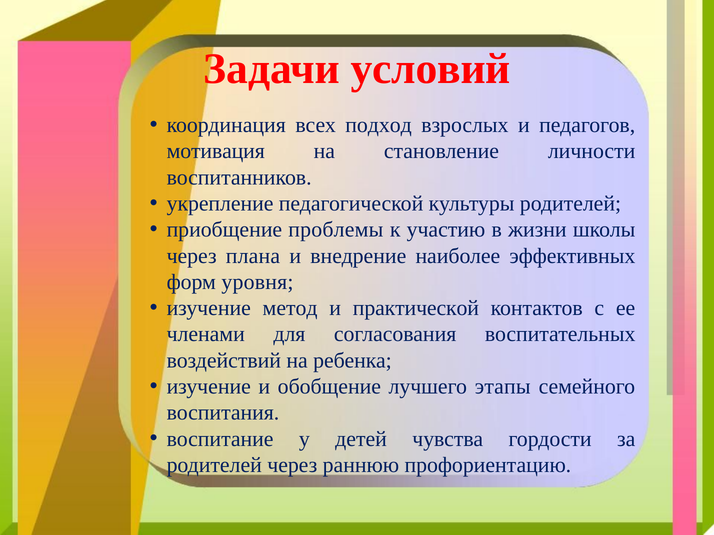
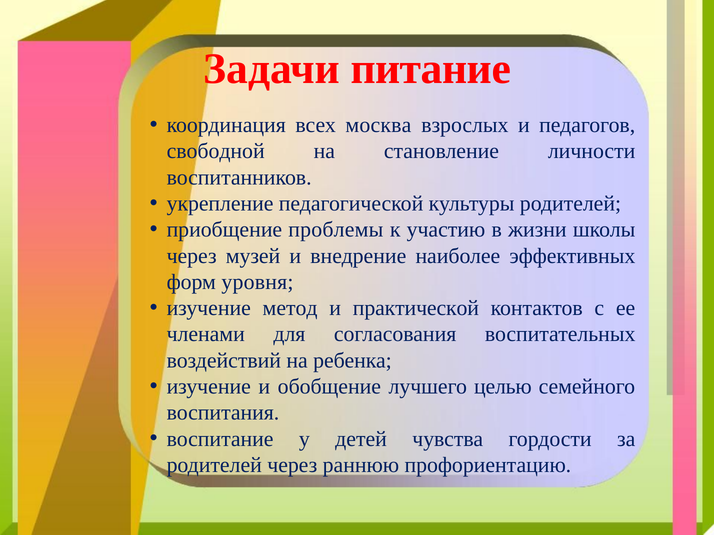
условий: условий -> питание
подход: подход -> москва
мотивация: мотивация -> свободной
плана: плана -> музей
этапы: этапы -> целью
